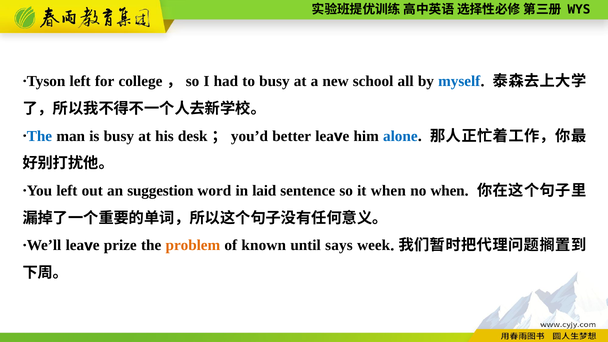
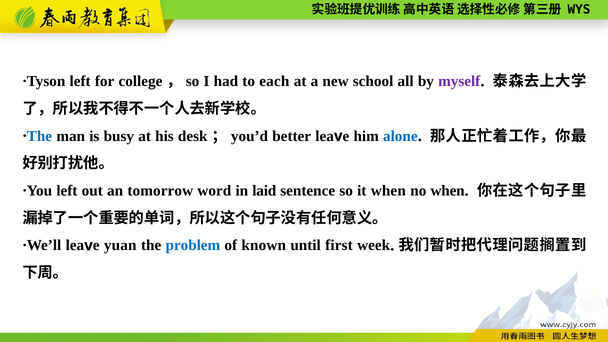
to busy: busy -> each
myself colour: blue -> purple
suggestion: suggestion -> tomorrow
prize: prize -> yuan
problem colour: orange -> blue
says: says -> first
